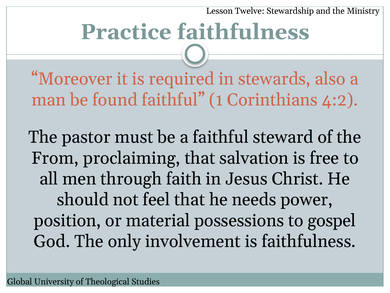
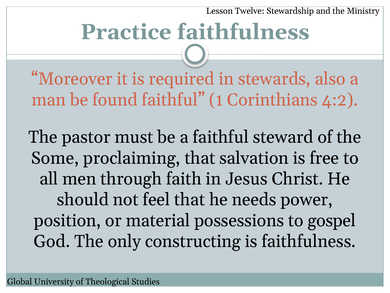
From: From -> Some
involvement: involvement -> constructing
